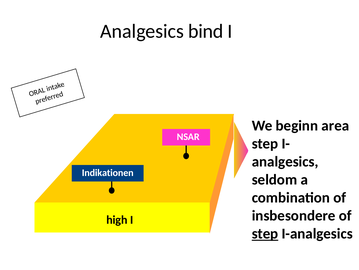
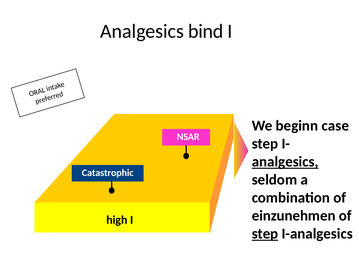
area: area -> case
analgesics at (285, 161) underline: none -> present
Indikationen: Indikationen -> Catastrophic
insbesondere: insbesondere -> einzunehmen
